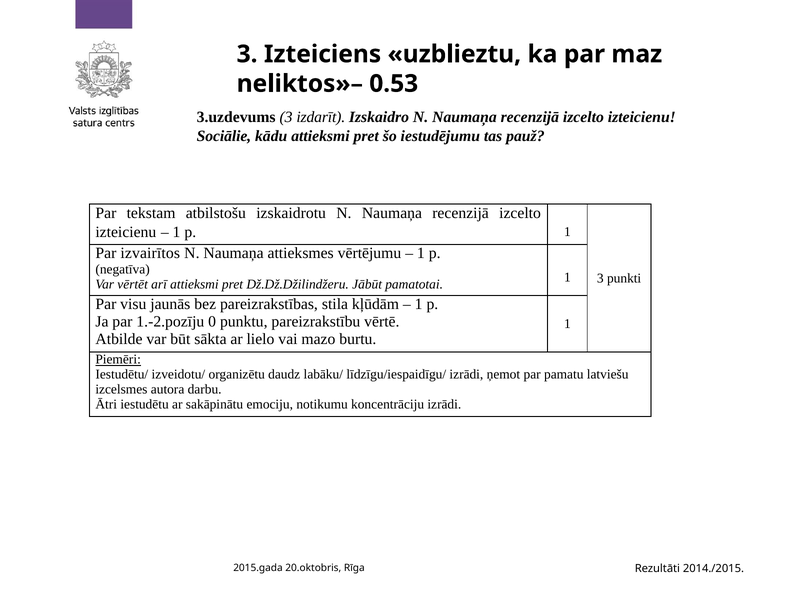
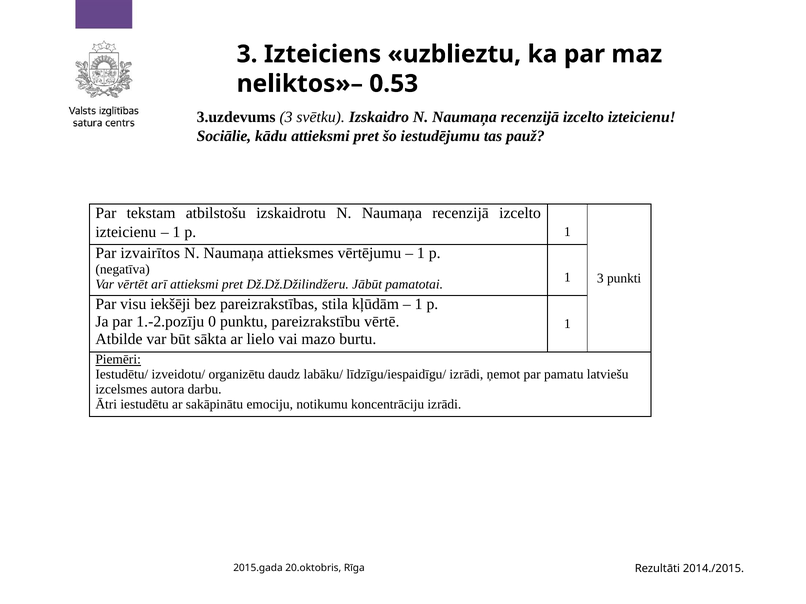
izdarīt: izdarīt -> svētku
jaunās: jaunās -> iekšēji
